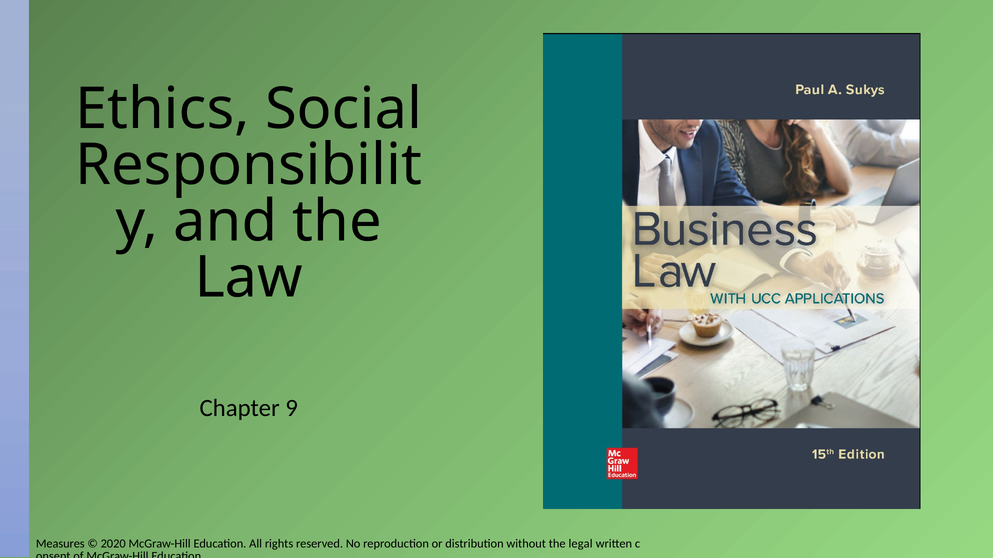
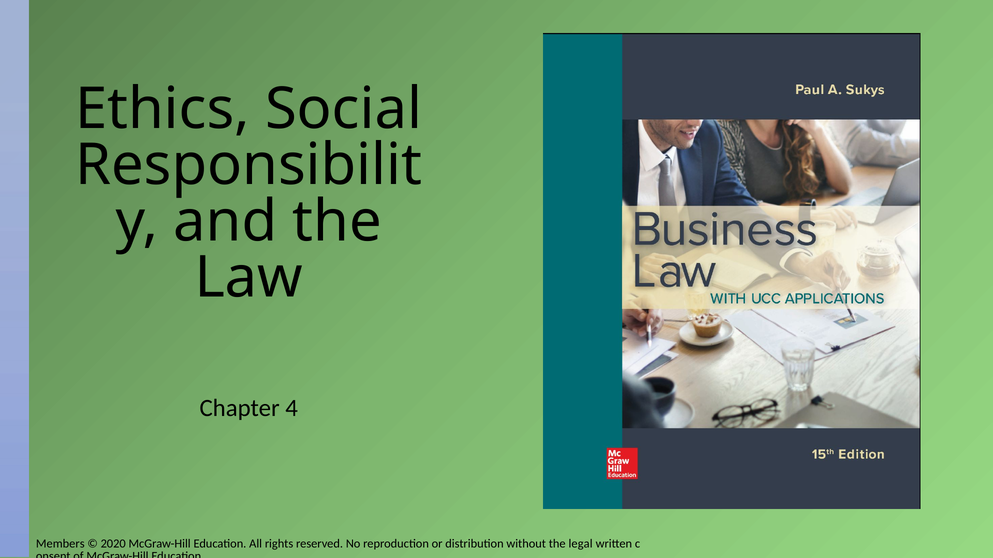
9: 9 -> 4
Measures: Measures -> Members
